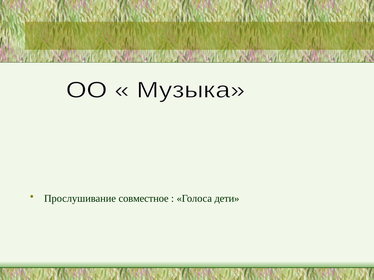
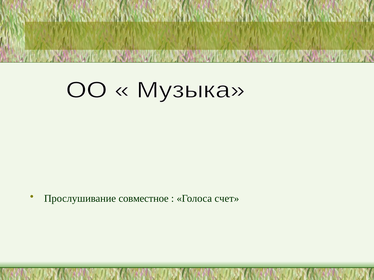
дети: дети -> счет
